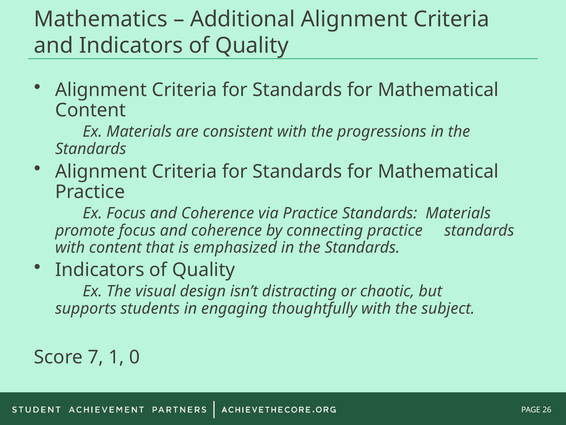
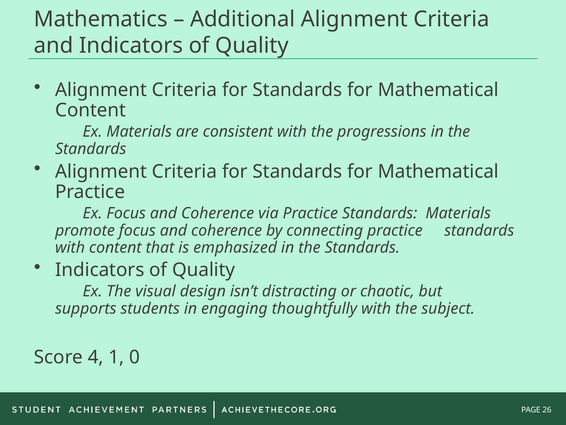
7: 7 -> 4
